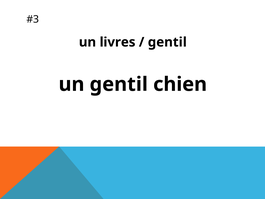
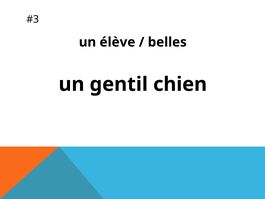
livres: livres -> élève
gentil at (167, 42): gentil -> belles
